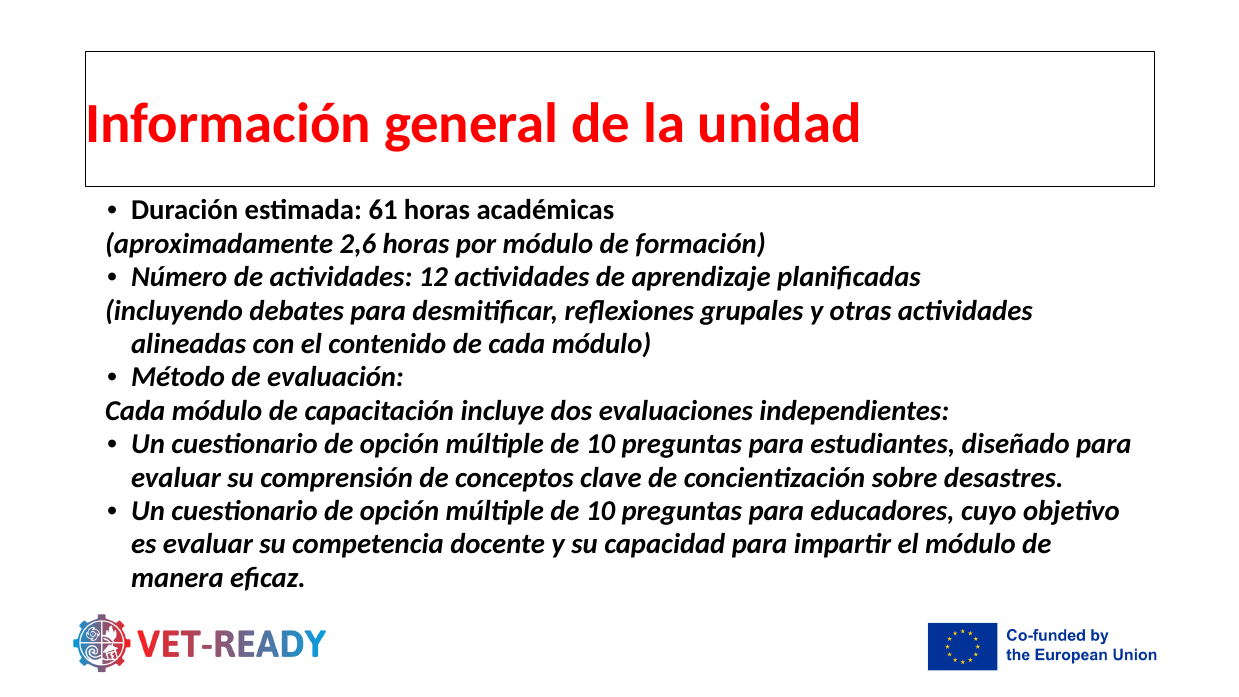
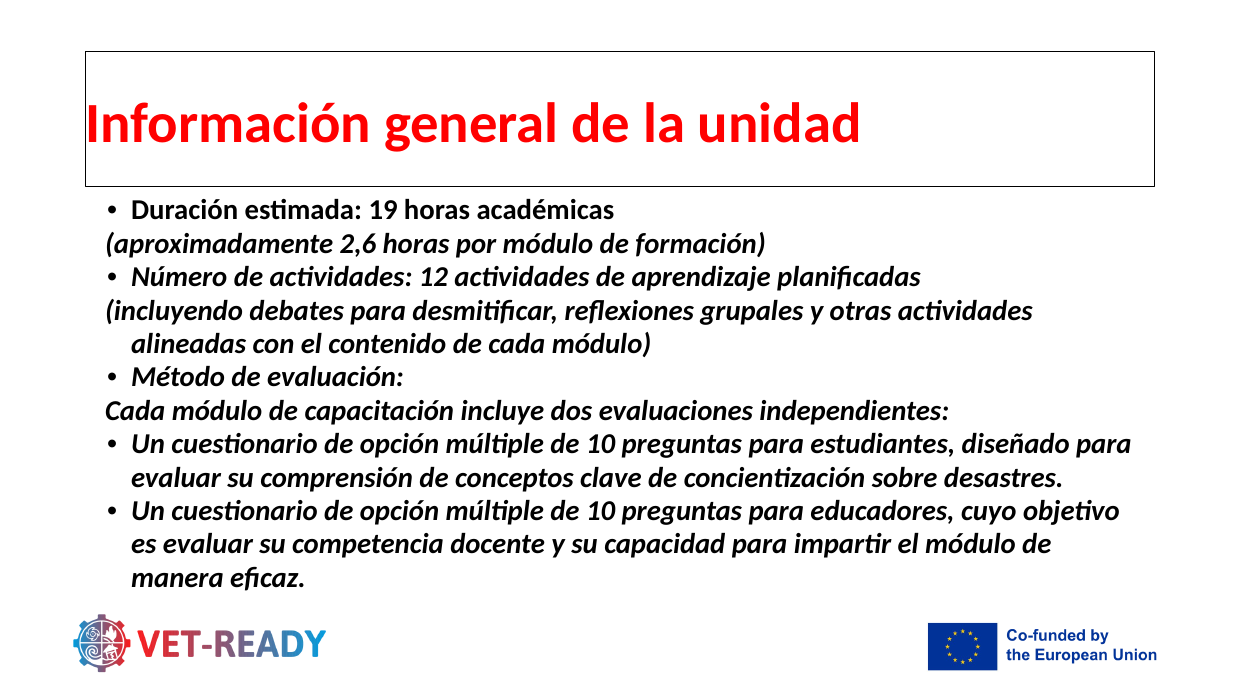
61: 61 -> 19
